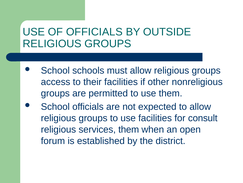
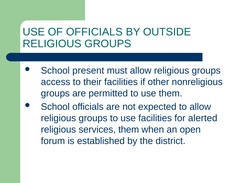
schools: schools -> present
consult: consult -> alerted
